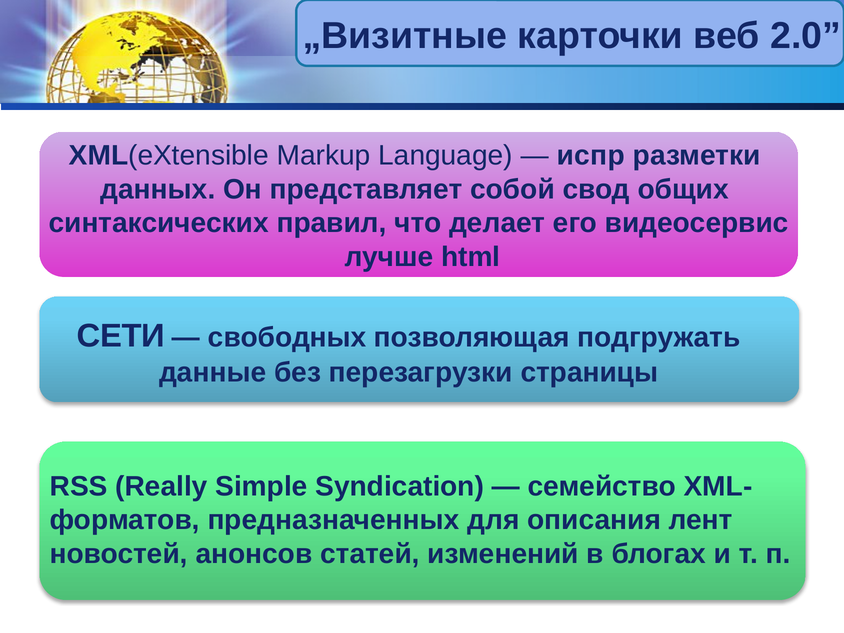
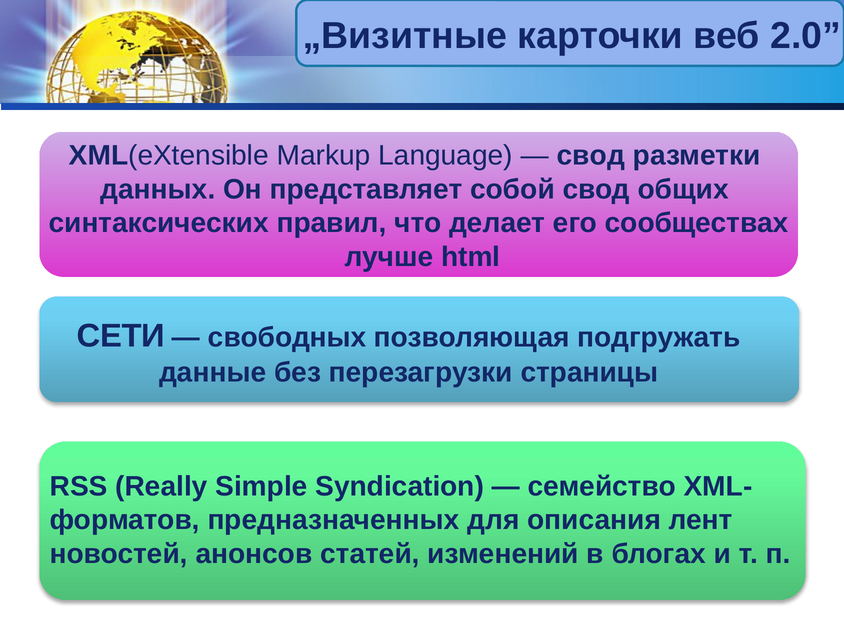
испр at (591, 156): испр -> свод
видеосервис: видеосервис -> сообществах
